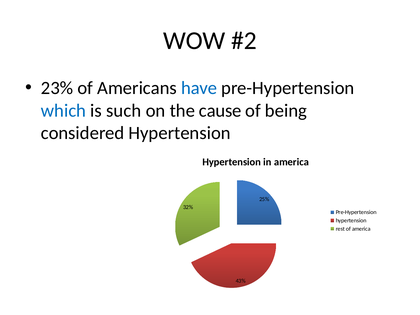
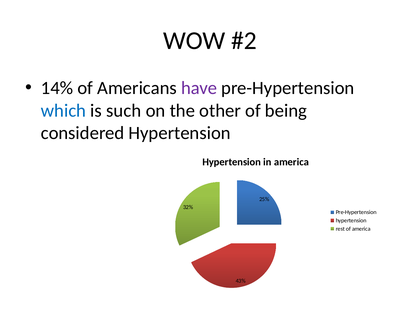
23%: 23% -> 14%
have colour: blue -> purple
cause: cause -> other
